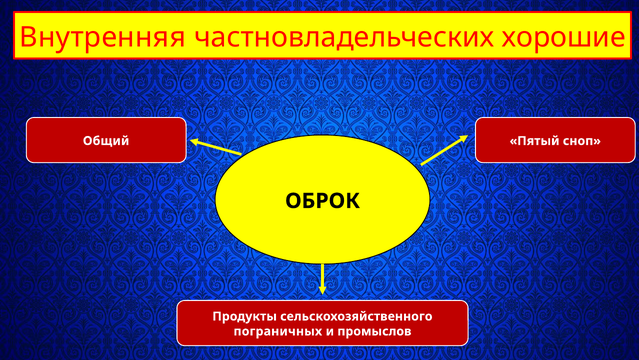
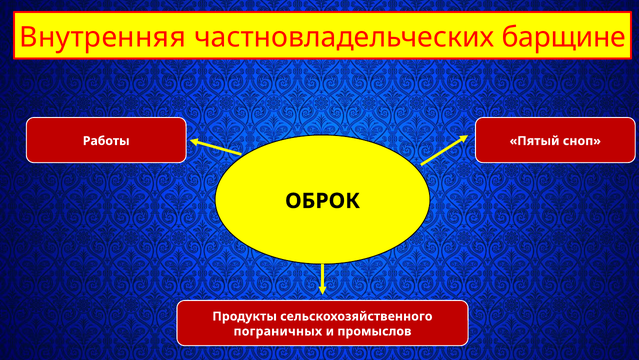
хорошие: хорошие -> барщине
Общий: Общий -> Работы
